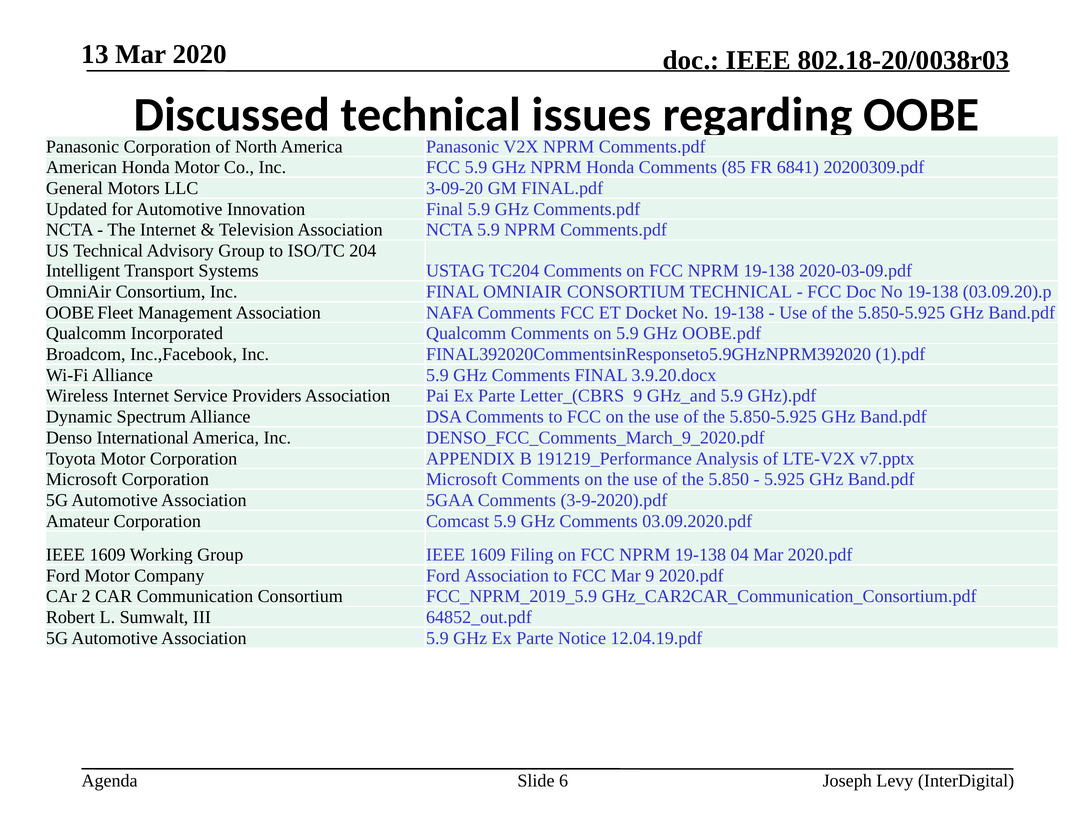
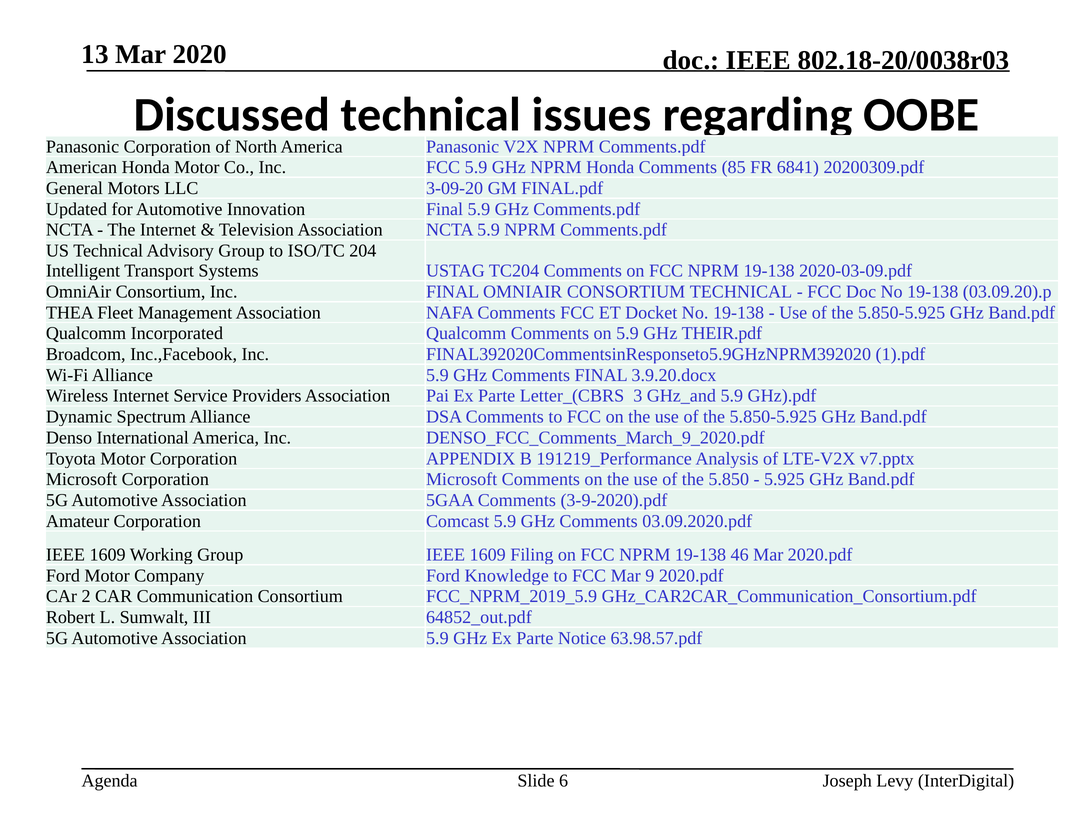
OOBE at (70, 313): OOBE -> THEA
OOBE.pdf: OOBE.pdf -> THEIR.pdf
9 at (638, 396): 9 -> 3
04: 04 -> 46
Ford Association: Association -> Knowledge
12.04.19.pdf: 12.04.19.pdf -> 63.98.57.pdf
